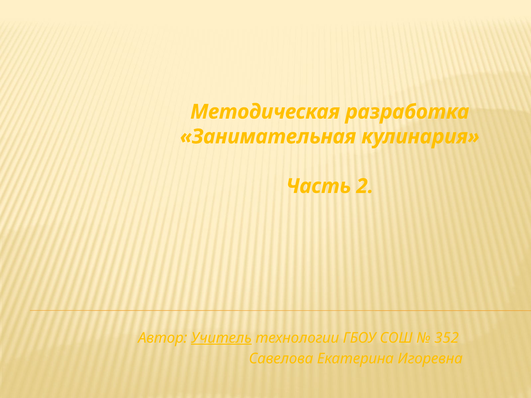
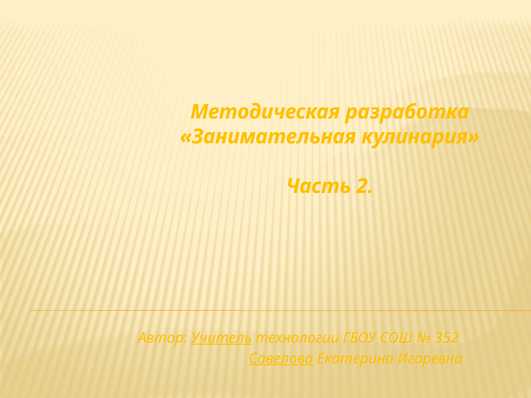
Савелова underline: none -> present
